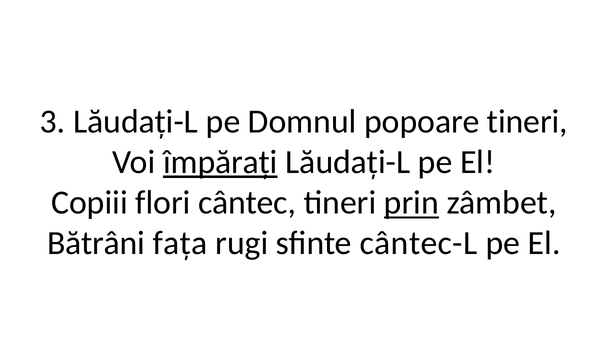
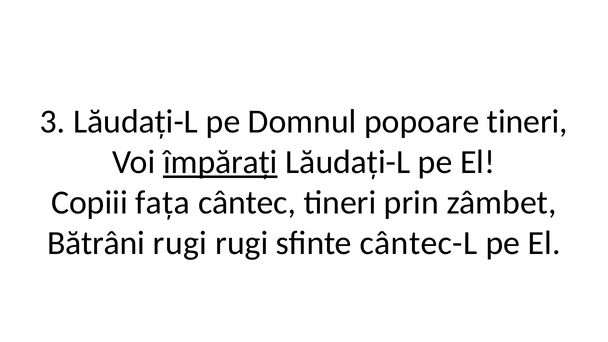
flori: flori -> fața
prin underline: present -> none
Bătrâni fața: fața -> rugi
